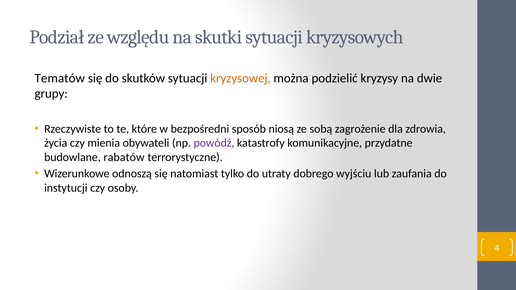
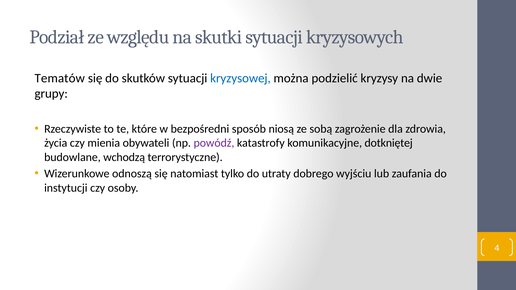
kryzysowej colour: orange -> blue
przydatne: przydatne -> dotkniętej
rabatów: rabatów -> wchodzą
